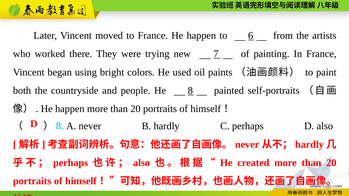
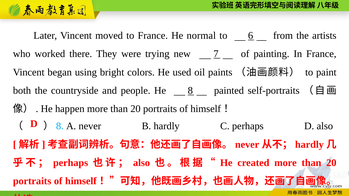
France He happen: happen -> normal
